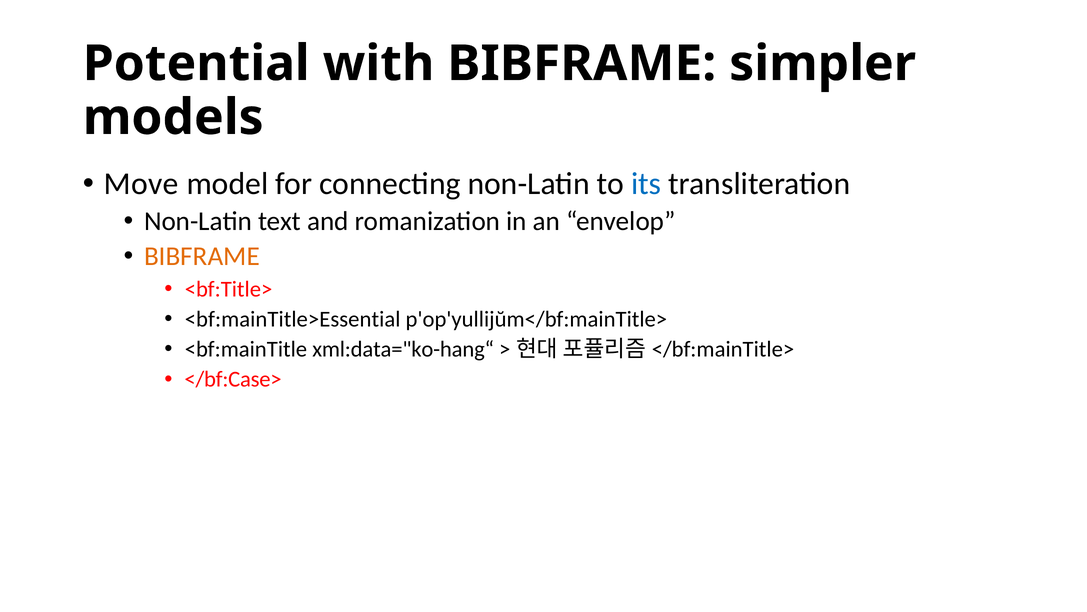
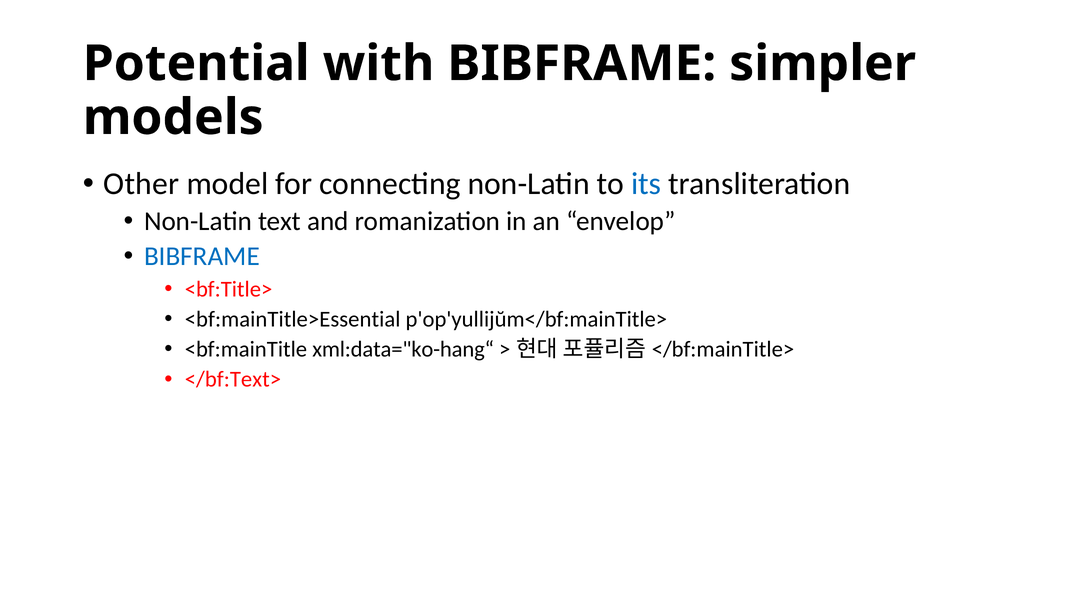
Move: Move -> Other
BIBFRAME at (202, 256) colour: orange -> blue
</bf:Case>: </bf:Case> -> </bf:Text>
